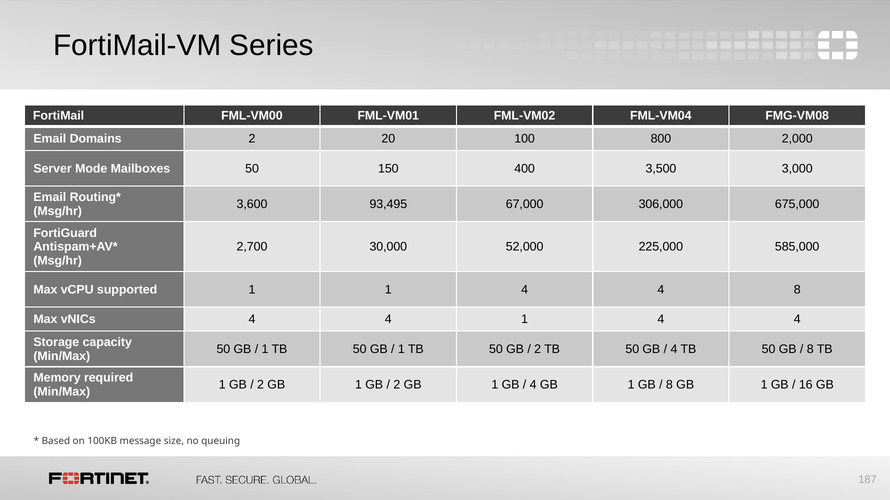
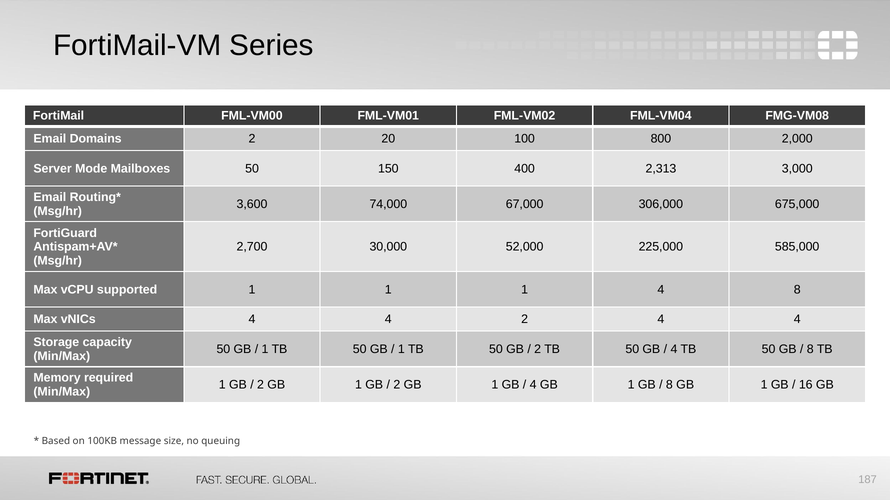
3,500: 3,500 -> 2,313
93,495: 93,495 -> 74,000
1 1 4: 4 -> 1
4 1: 1 -> 2
